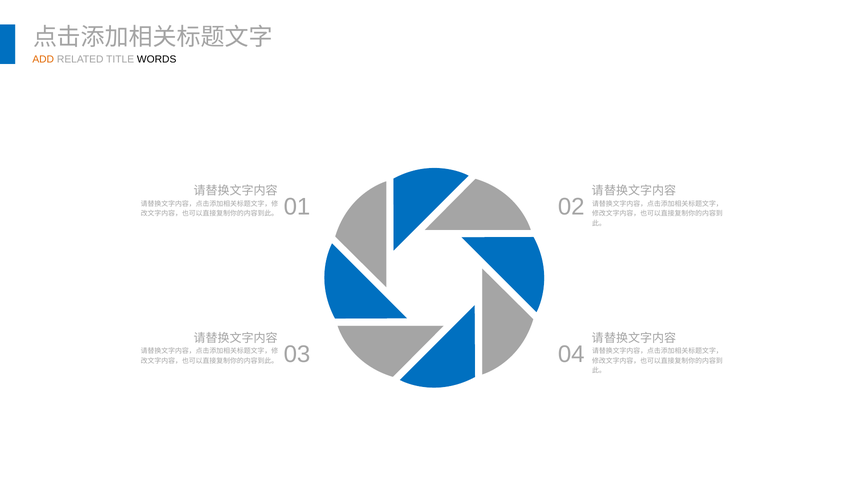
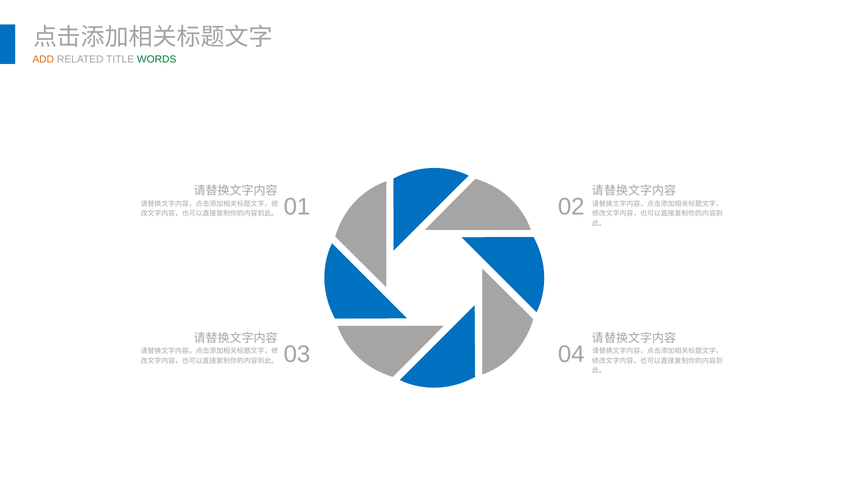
WORDS colour: black -> green
